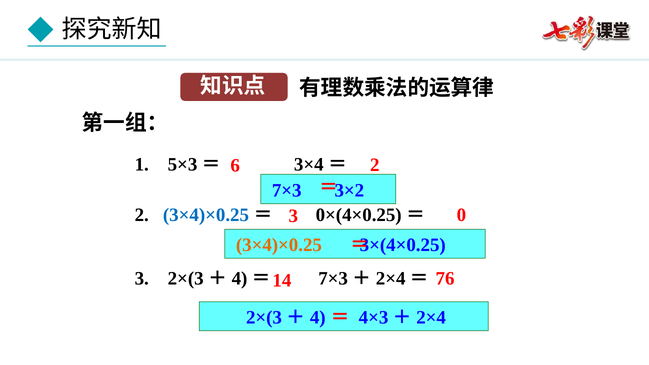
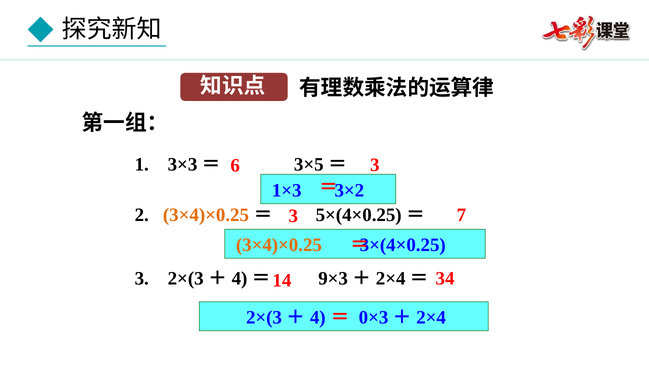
5×3: 5×3 -> 3×3
3×4: 3×4 -> 3×5
6 2: 2 -> 3
7×3 at (287, 190): 7×3 -> 1×3
3×4)×0.25 at (206, 215) colour: blue -> orange
0×(4×0.25: 0×(4×0.25 -> 5×(4×0.25
0: 0 -> 7
7×3 at (333, 279): 7×3 -> 9×3
76: 76 -> 34
4×3: 4×3 -> 0×3
